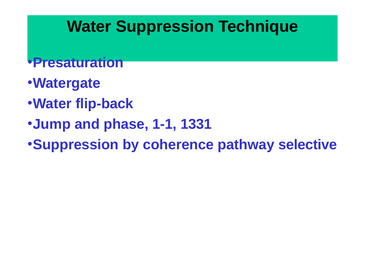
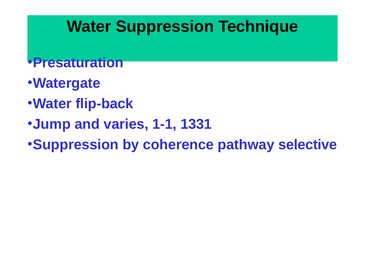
phase: phase -> varies
